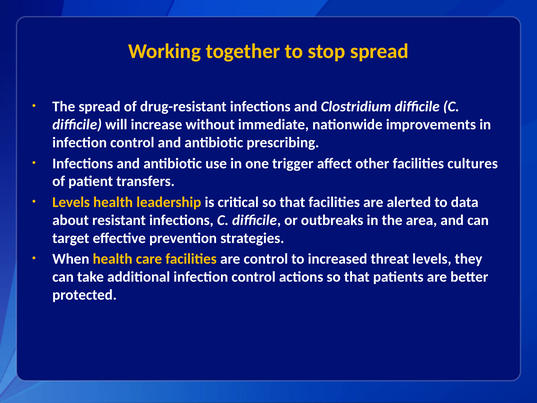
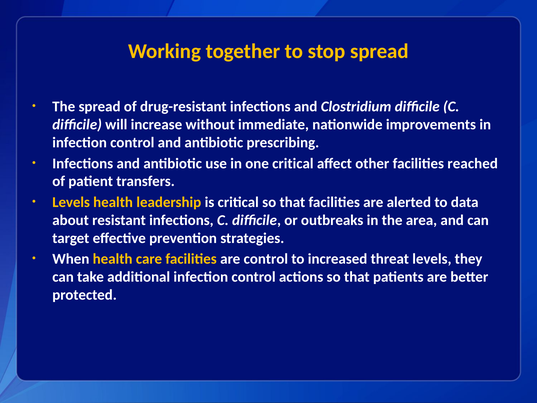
one trigger: trigger -> critical
cultures: cultures -> reached
